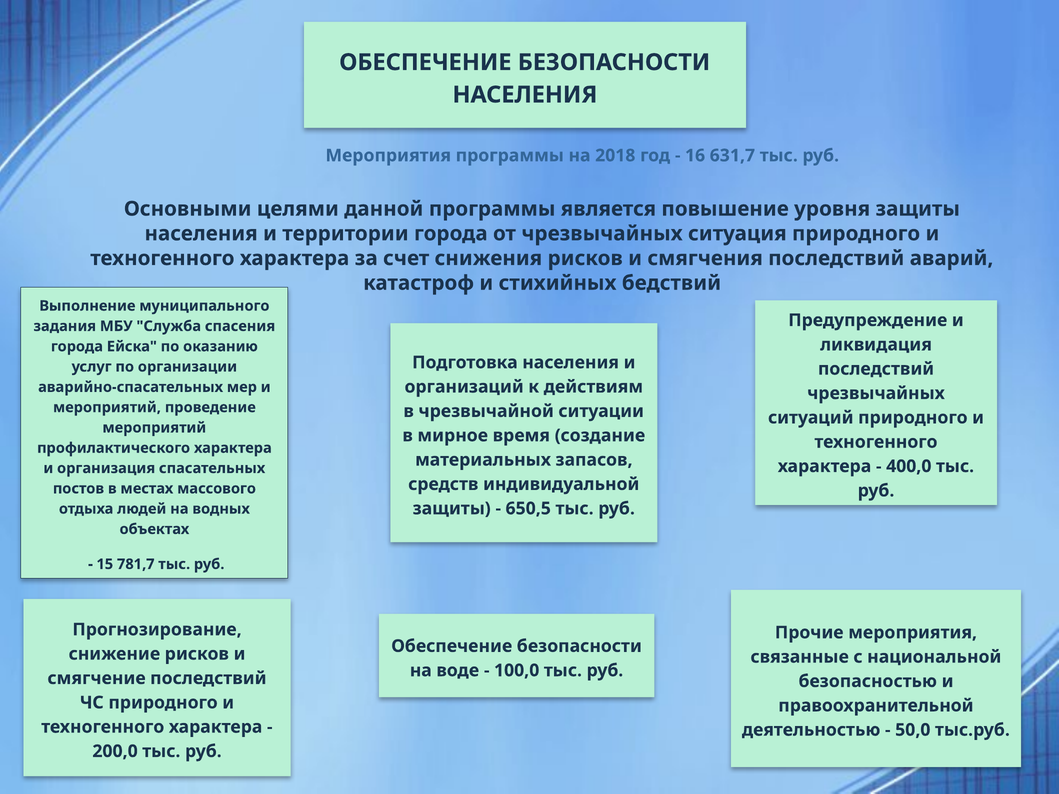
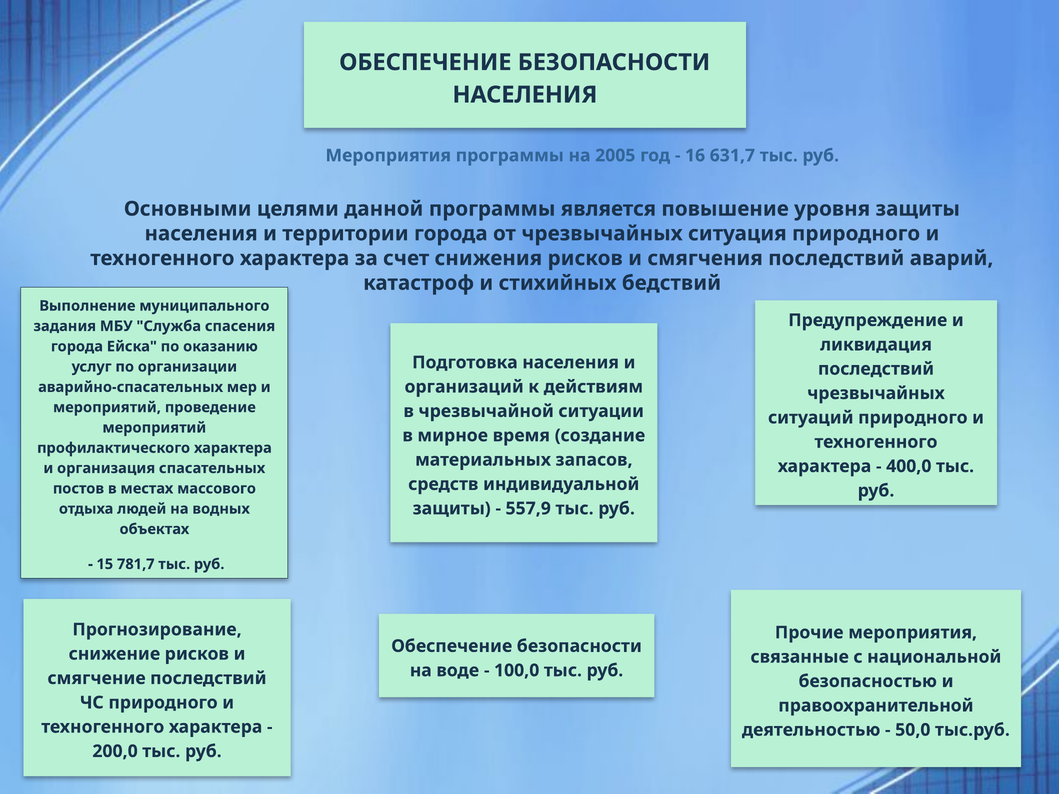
2018: 2018 -> 2005
650,5: 650,5 -> 557,9
